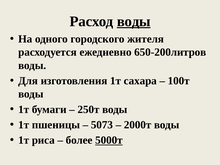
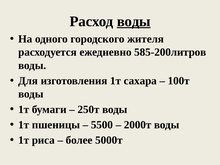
650-200литров: 650-200литров -> 585-200литров
5073: 5073 -> 5500
5000т underline: present -> none
